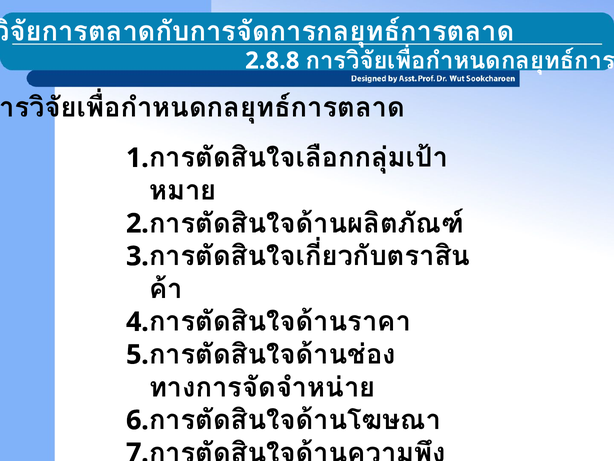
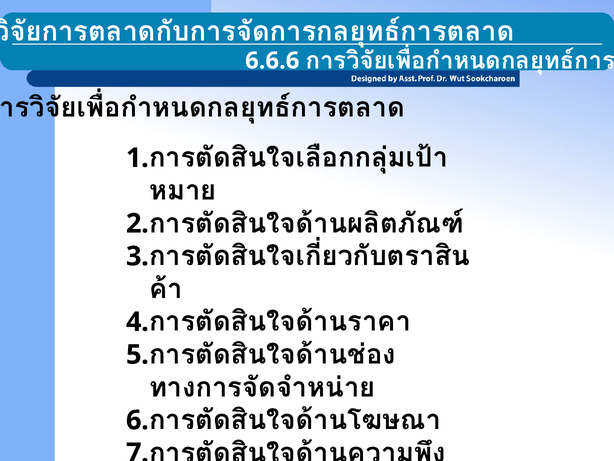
2.8.8: 2.8.8 -> 6.6.6
